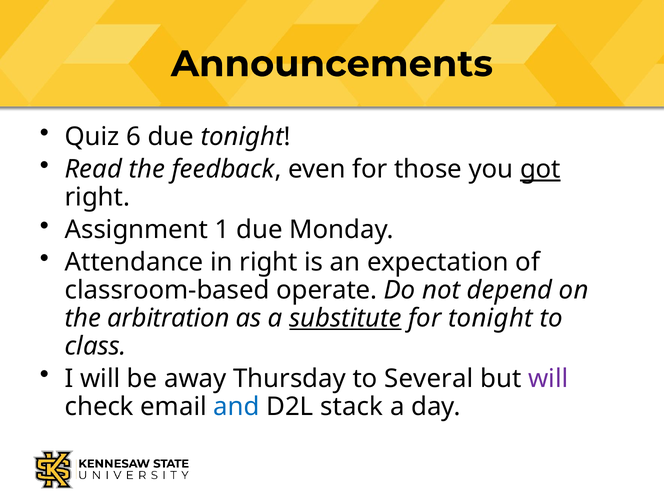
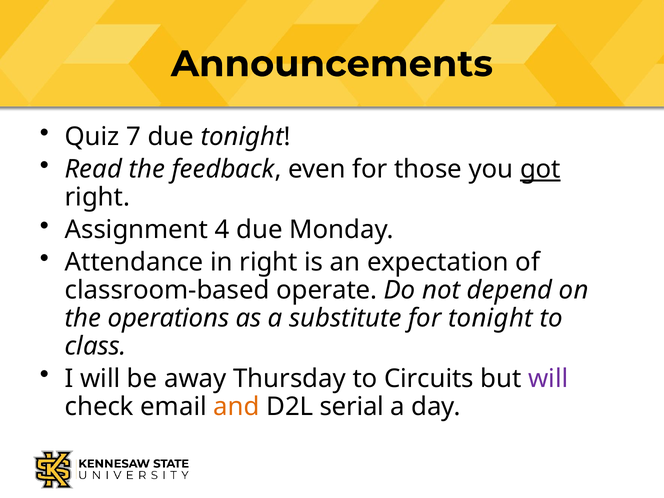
6: 6 -> 7
1: 1 -> 4
arbitration: arbitration -> operations
substitute underline: present -> none
Several: Several -> Circuits
and colour: blue -> orange
stack: stack -> serial
